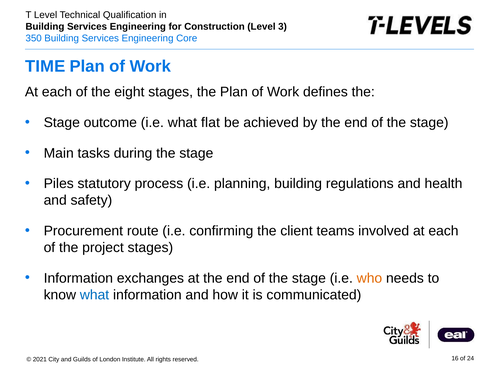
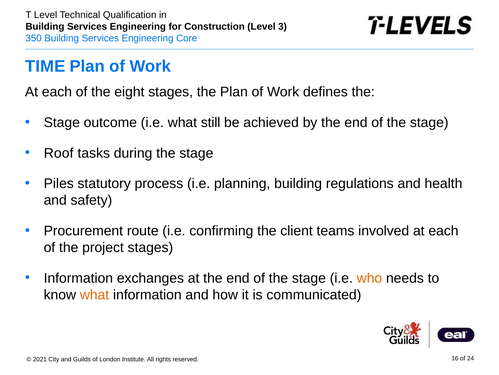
flat: flat -> still
Main: Main -> Roof
what at (95, 294) colour: blue -> orange
